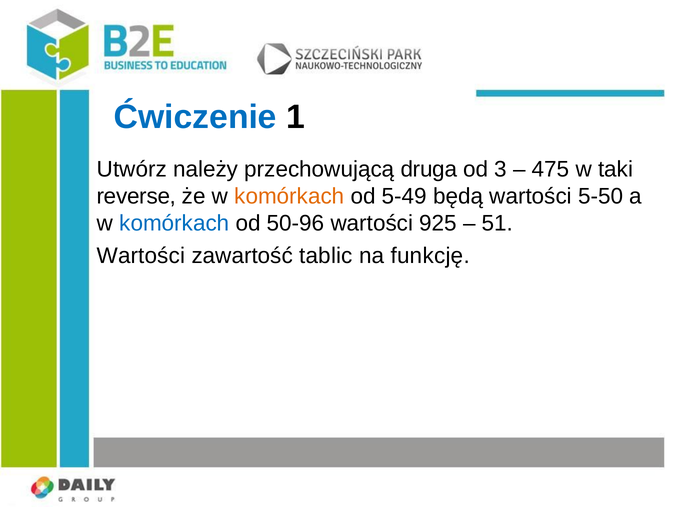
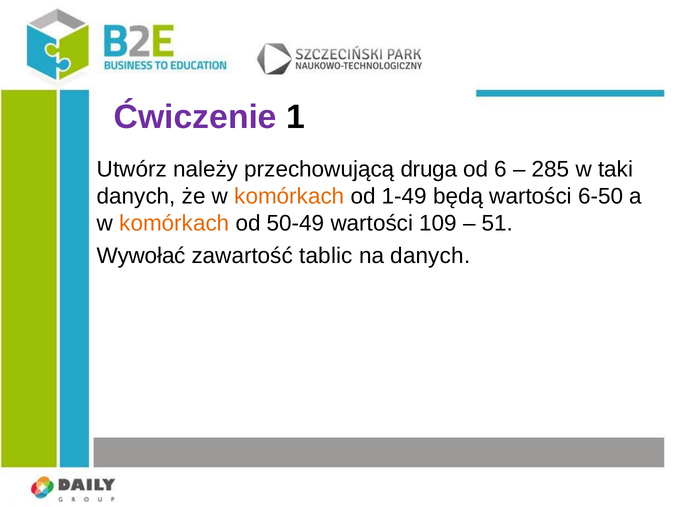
Ćwiczenie colour: blue -> purple
3: 3 -> 6
475: 475 -> 285
reverse at (136, 196): reverse -> danych
5-49: 5-49 -> 1-49
5-50: 5-50 -> 6-50
komórkach at (174, 223) colour: blue -> orange
50-96: 50-96 -> 50-49
925: 925 -> 109
Wartości at (141, 255): Wartości -> Wywołać
na funkcję: funkcję -> danych
